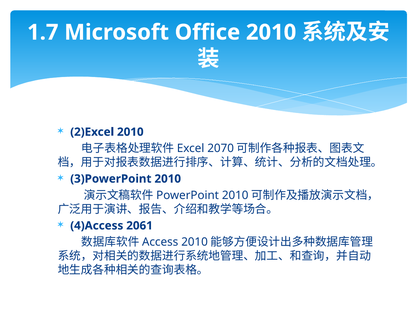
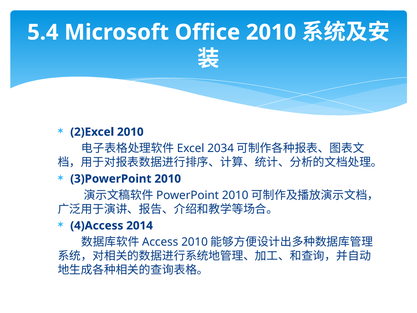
1.7: 1.7 -> 5.4
2070: 2070 -> 2034
2061: 2061 -> 2014
